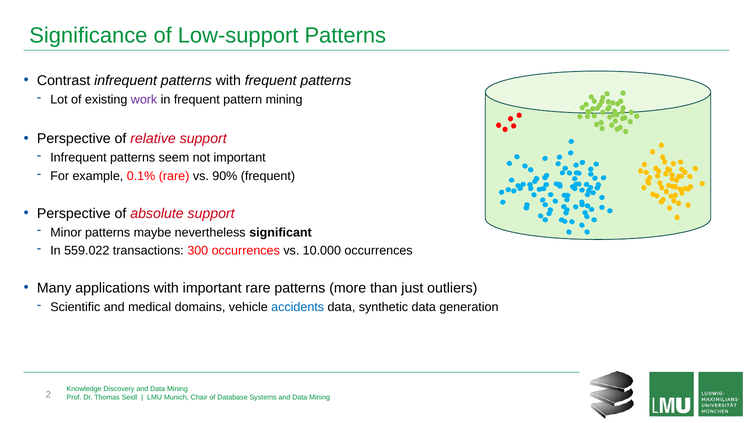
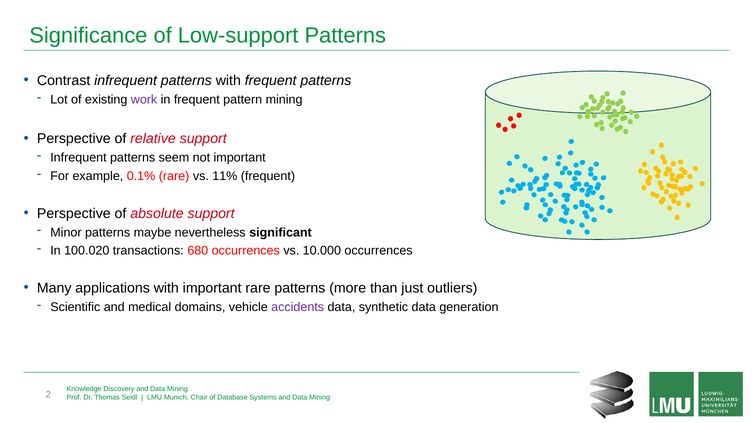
90%: 90% -> 11%
559.022: 559.022 -> 100.020
300: 300 -> 680
accidents colour: blue -> purple
